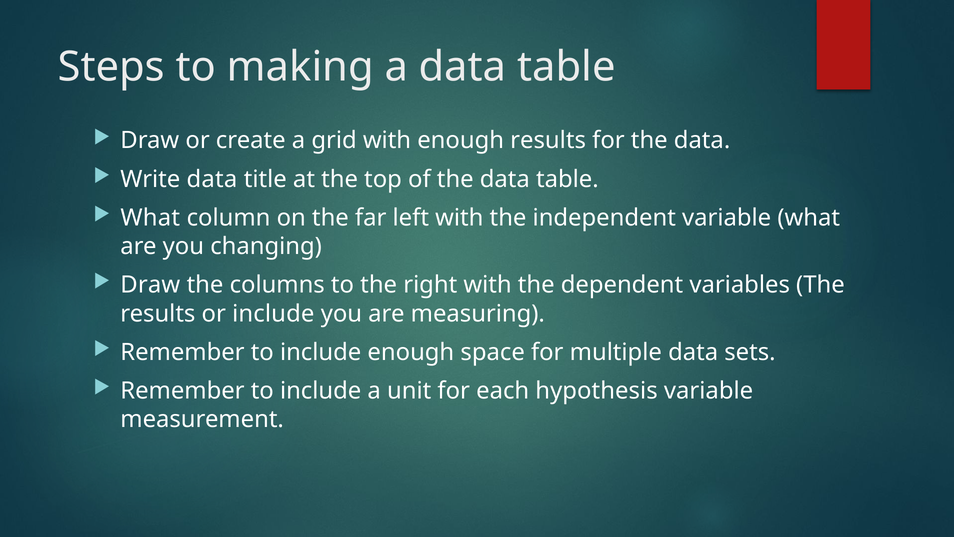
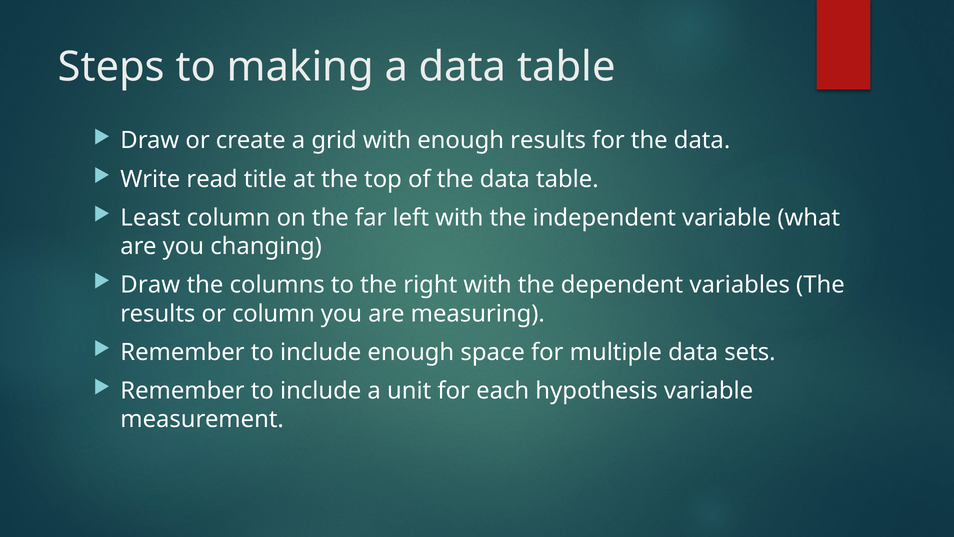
Write data: data -> read
What at (150, 218): What -> Least
or include: include -> column
